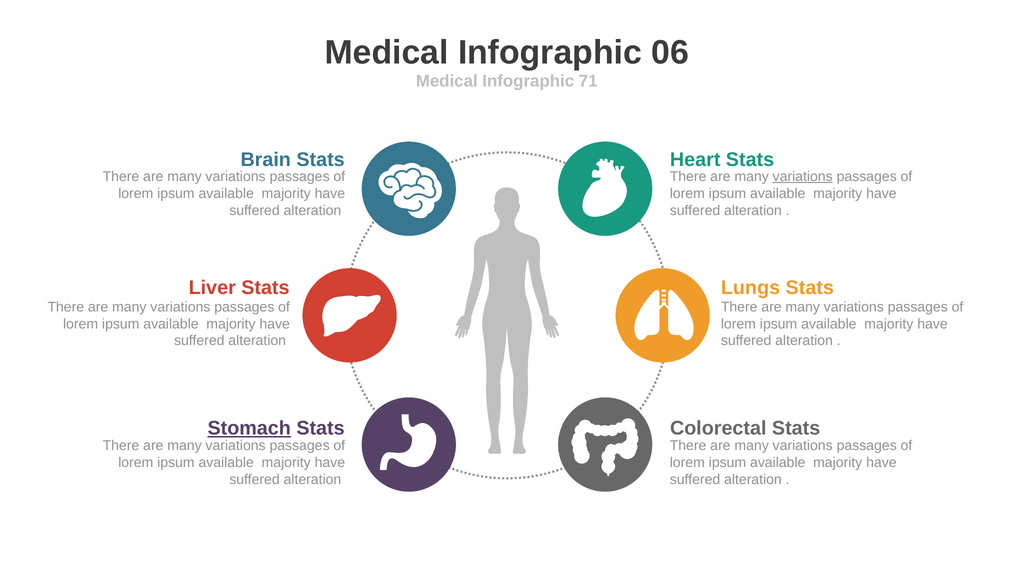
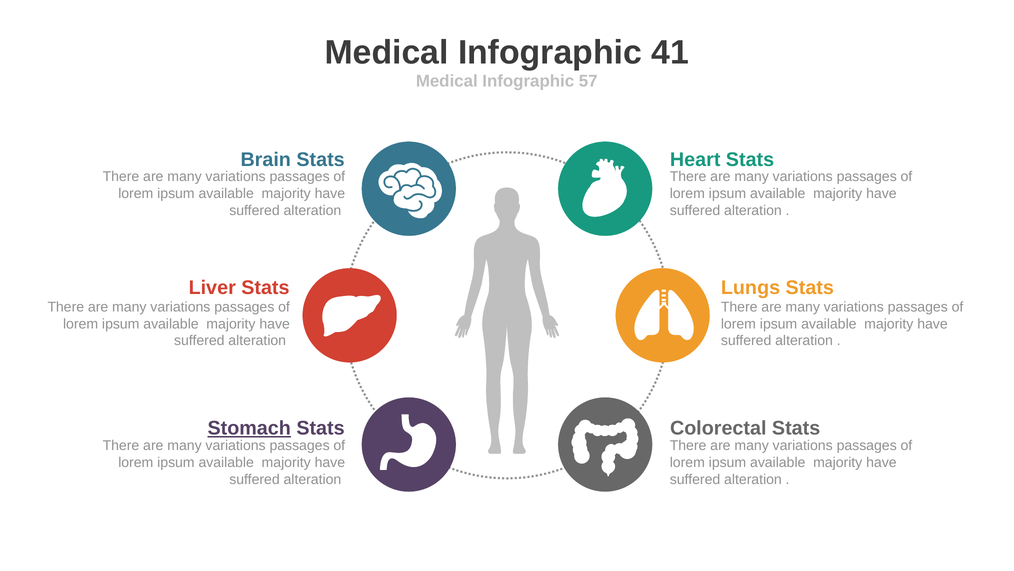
06: 06 -> 41
71: 71 -> 57
variations at (803, 176) underline: present -> none
